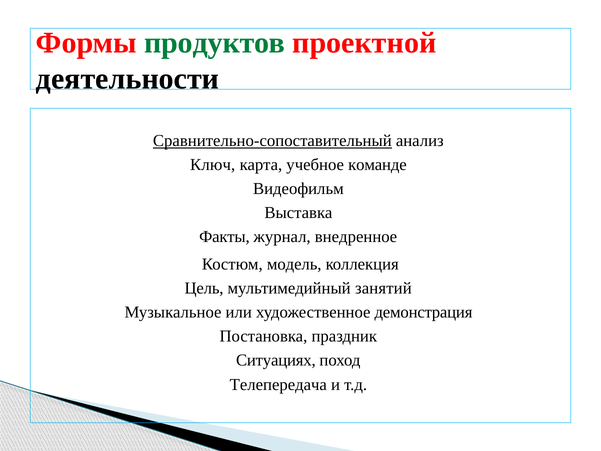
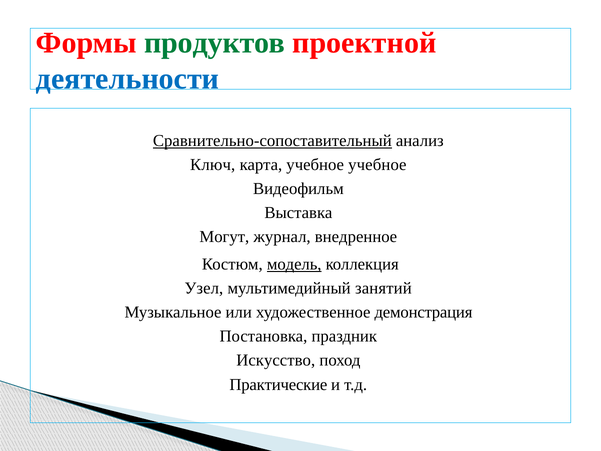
деятельности colour: black -> blue
учебное команде: команде -> учебное
Факты: Факты -> Могут
модель underline: none -> present
Цель: Цель -> Узел
Ситуациях: Ситуациях -> Искусство
Телепередача: Телепередача -> Практические
